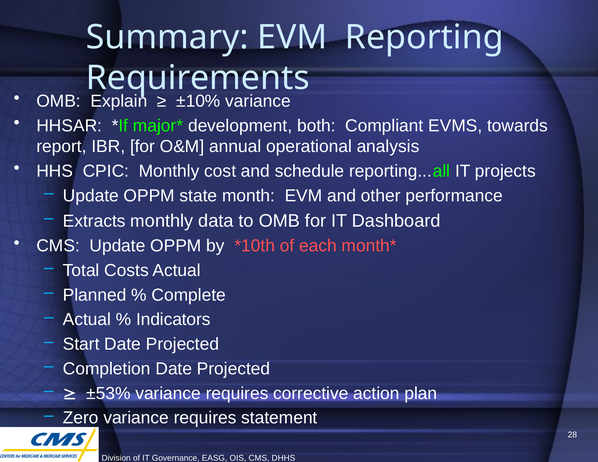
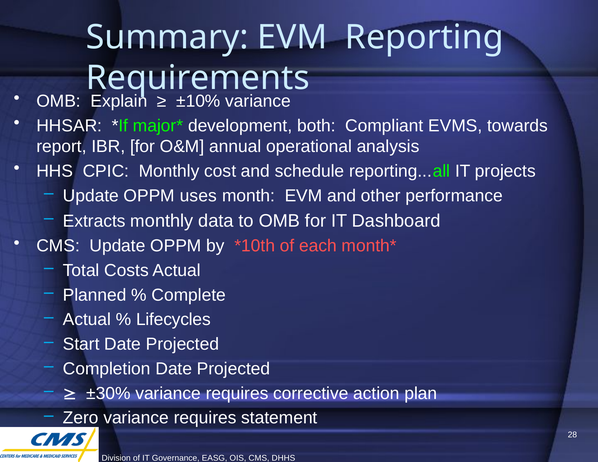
state: state -> uses
Indicators: Indicators -> Lifecycles
±53%: ±53% -> ±30%
